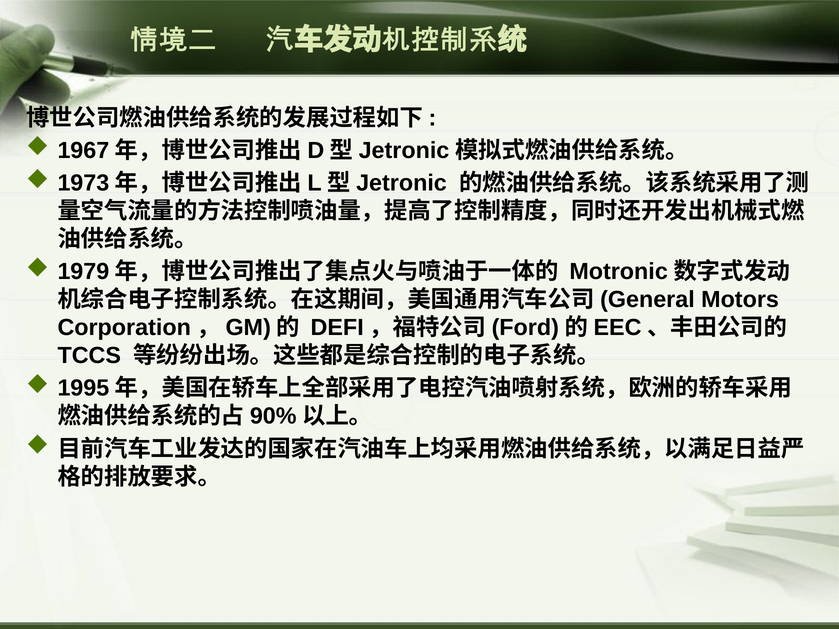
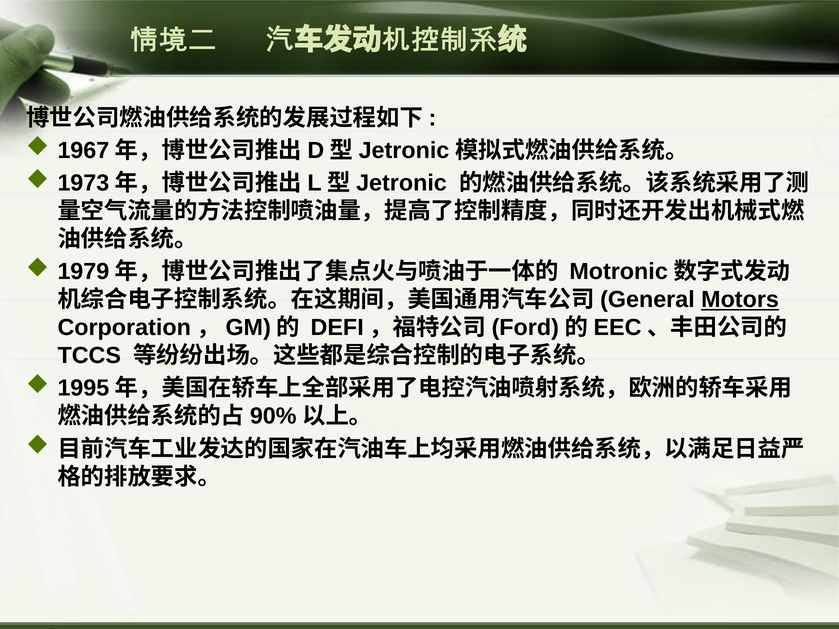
Motors underline: none -> present
